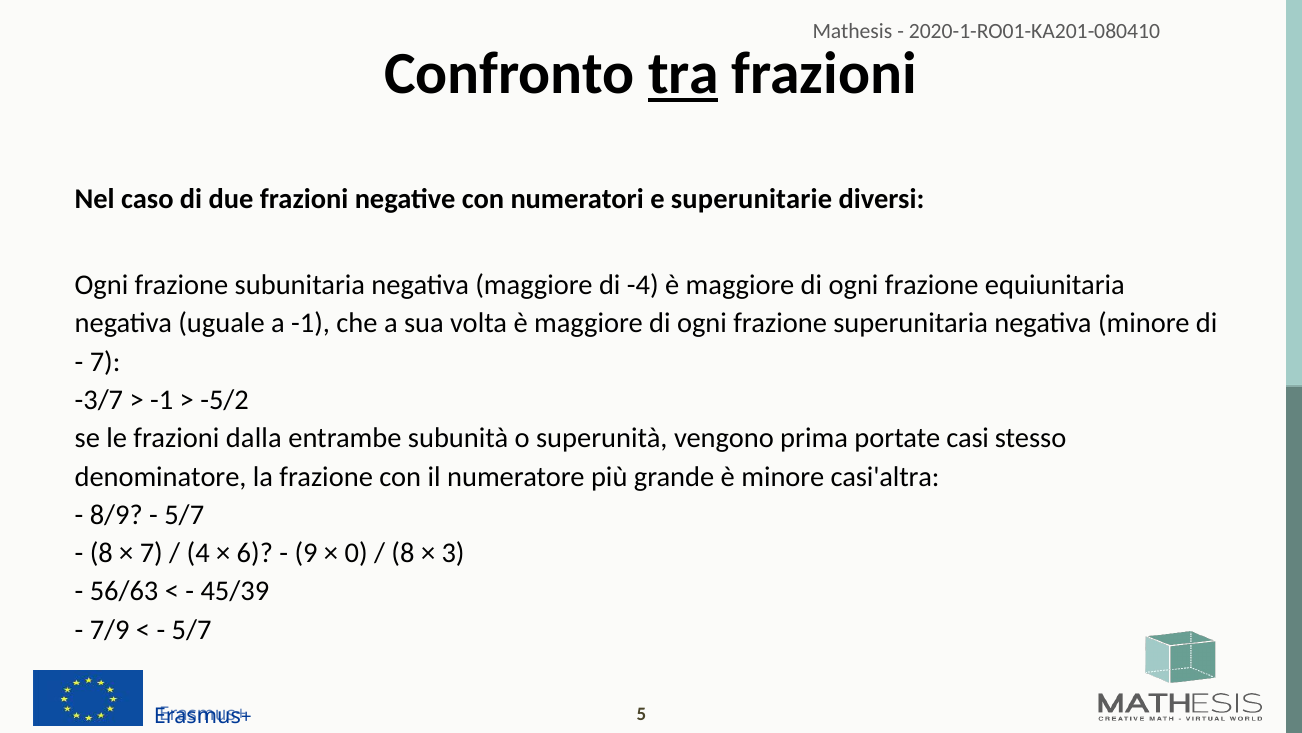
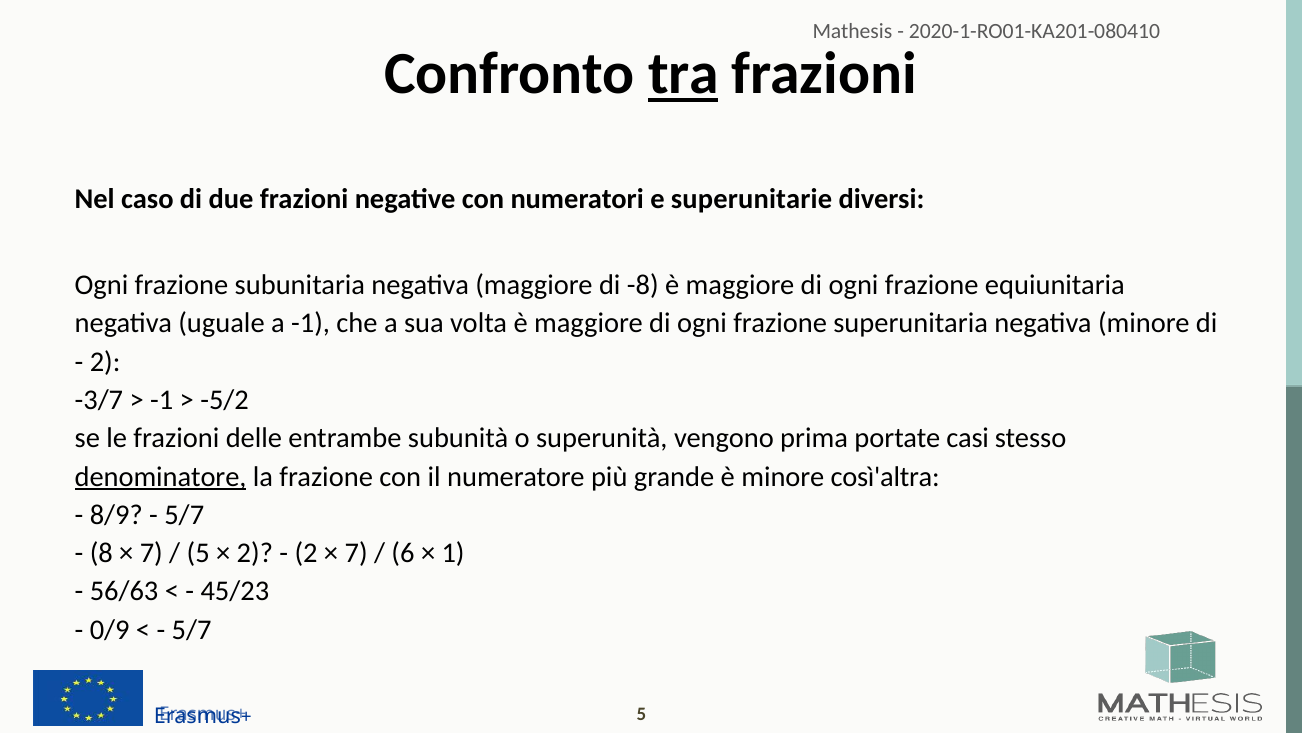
-4: -4 -> -8
7 at (105, 361): 7 -> 2
dalla: dalla -> delle
denominatore underline: none -> present
casi'altra: casi'altra -> così'altra
4 at (198, 553): 4 -> 5
6 at (255, 553): 6 -> 2
9 at (306, 553): 9 -> 2
0 at (356, 553): 0 -> 7
8 at (403, 553): 8 -> 6
3: 3 -> 1
45/39: 45/39 -> 45/23
7/9: 7/9 -> 0/9
